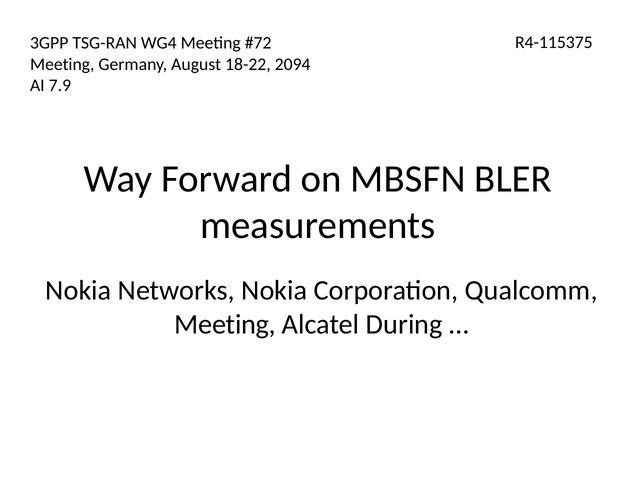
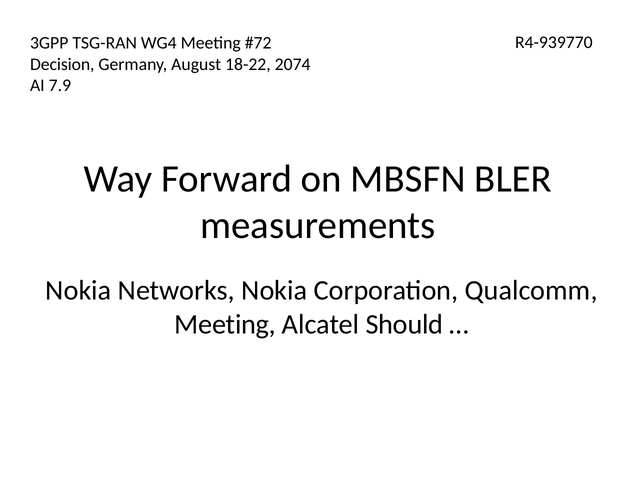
R4-115375: R4-115375 -> R4-939770
Meeting at (62, 64): Meeting -> Decision
2094: 2094 -> 2074
During: During -> Should
